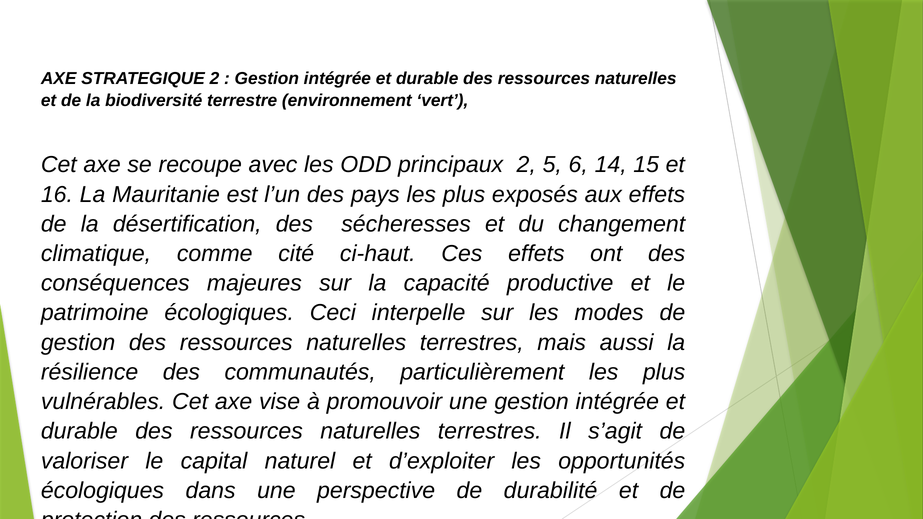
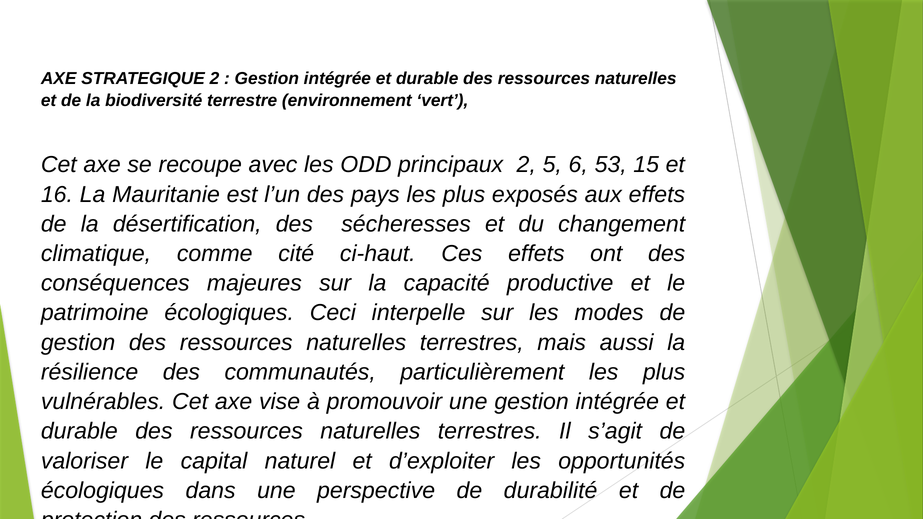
14: 14 -> 53
